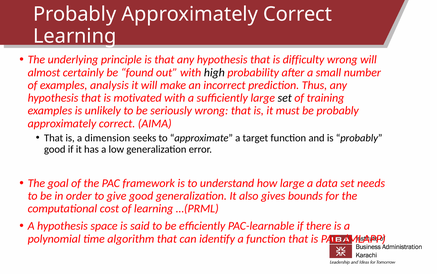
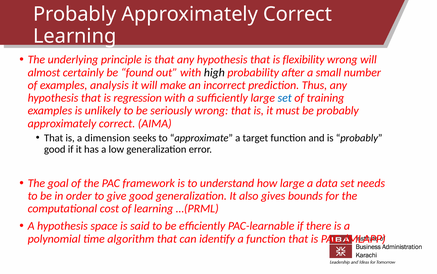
difficulty: difficulty -> flexibility
motivated: motivated -> regression
set at (285, 98) colour: black -> blue
